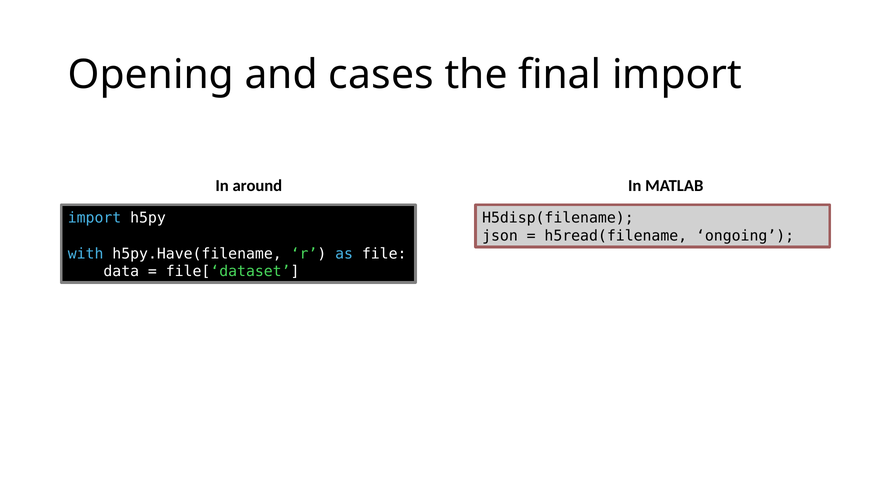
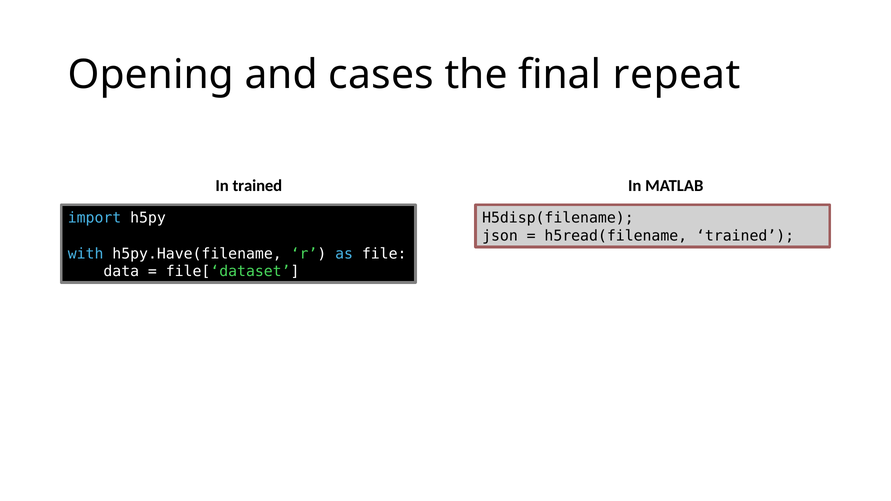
final import: import -> repeat
In around: around -> trained
h5read(filename ongoing: ongoing -> trained
